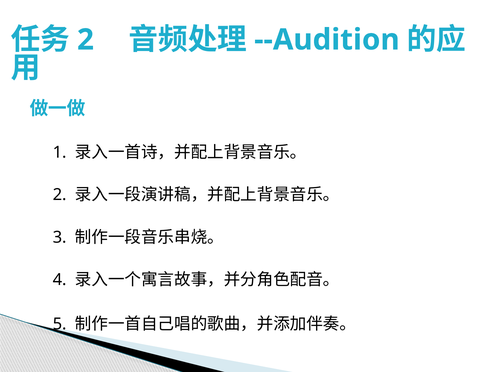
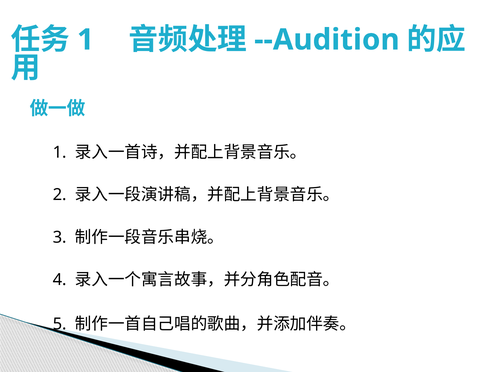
2 at (85, 40): 2 -> 1
